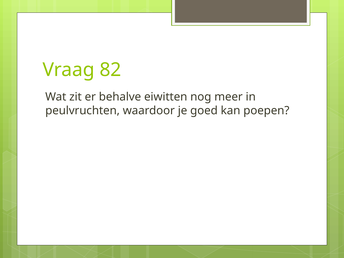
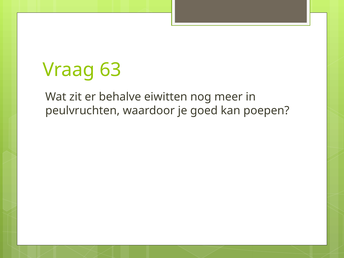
82: 82 -> 63
